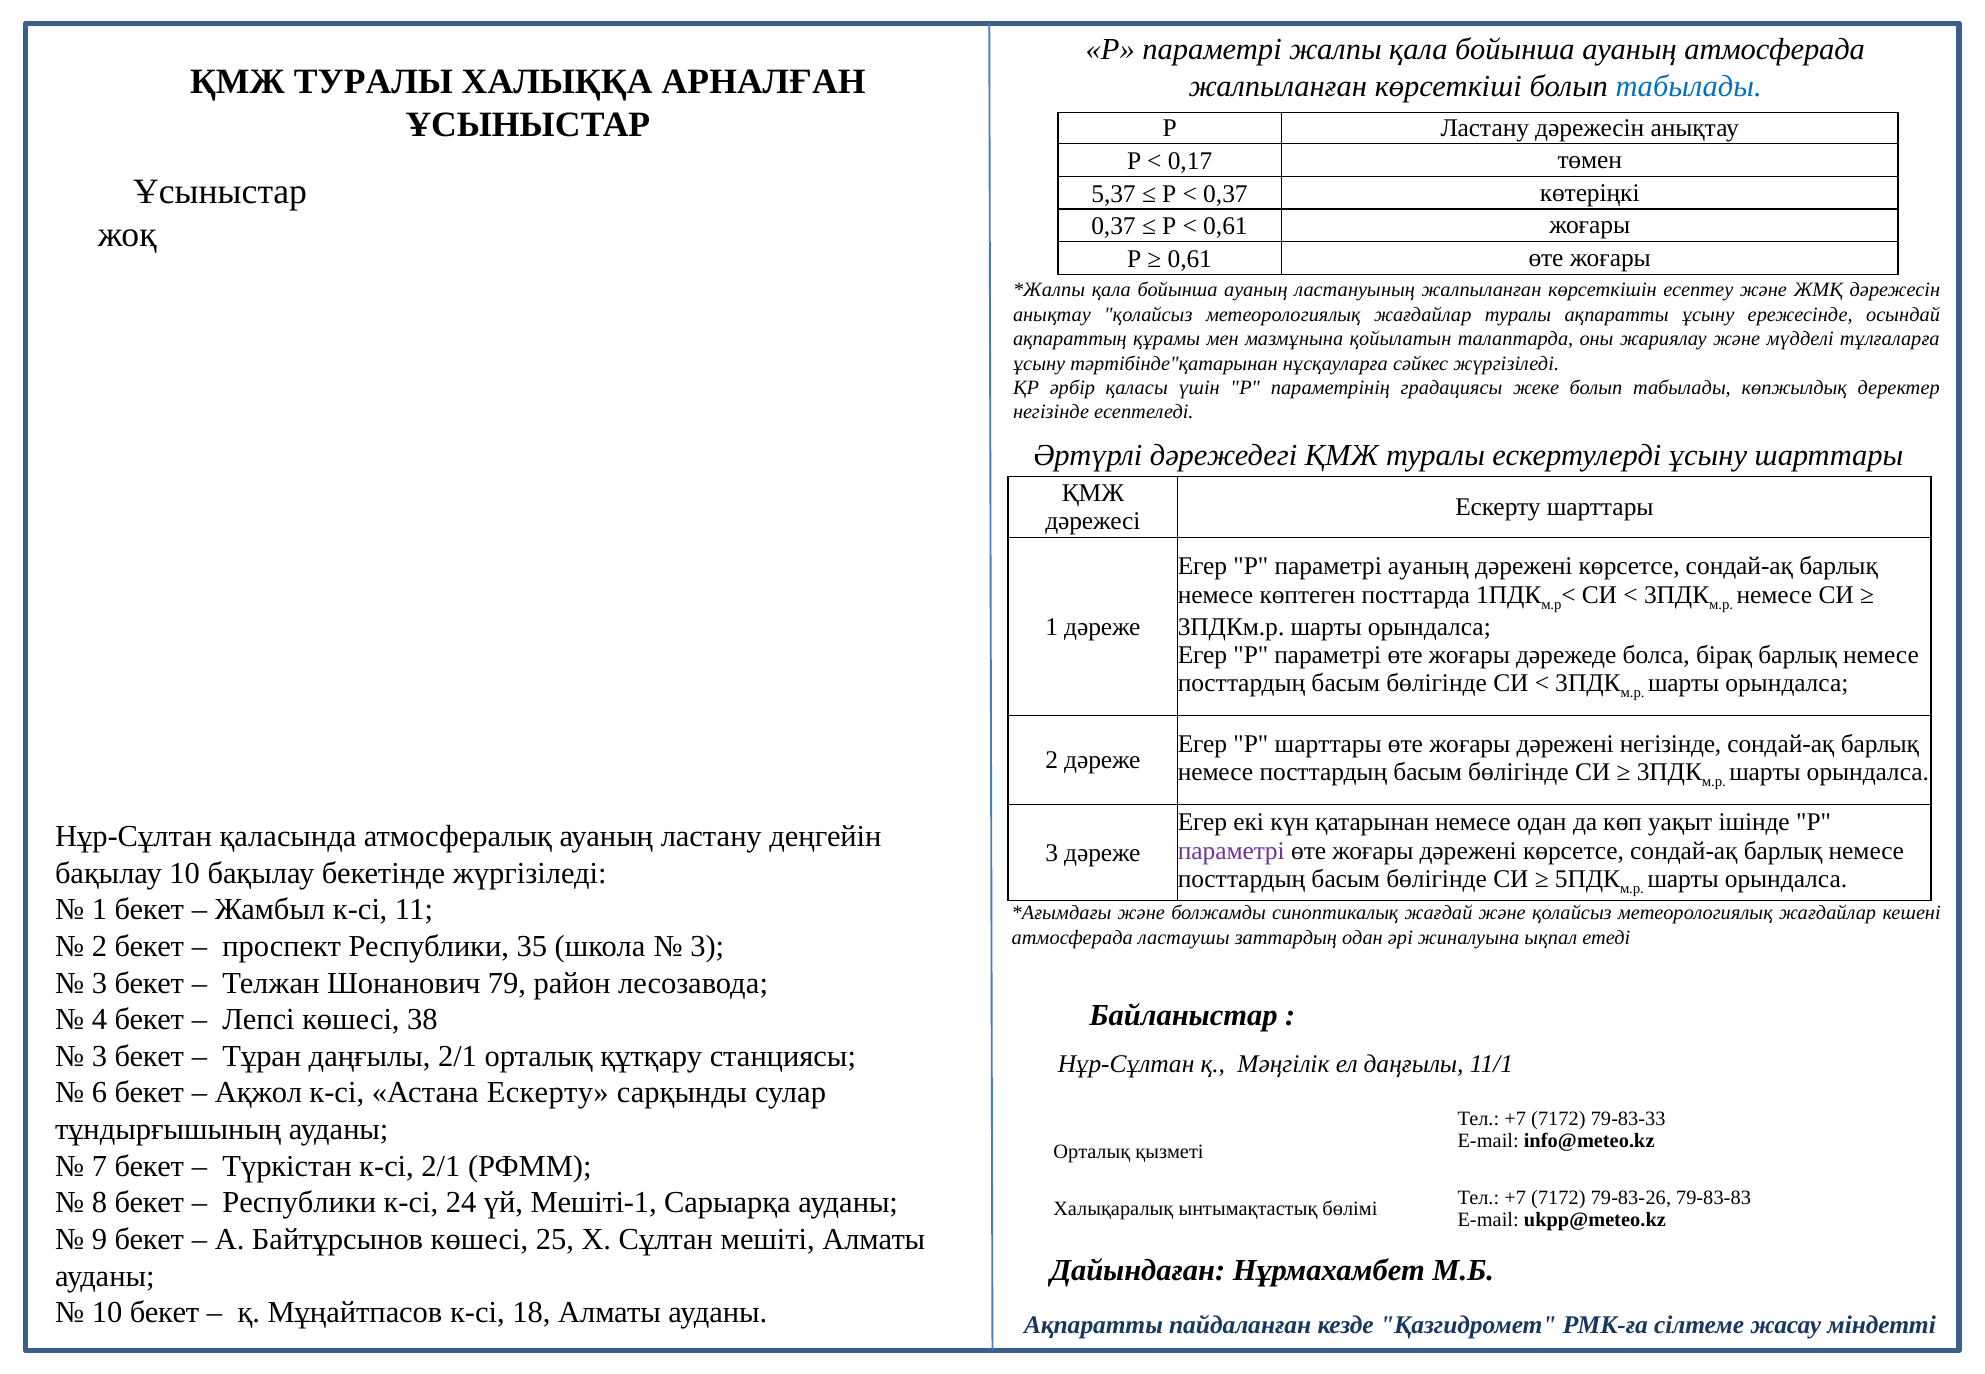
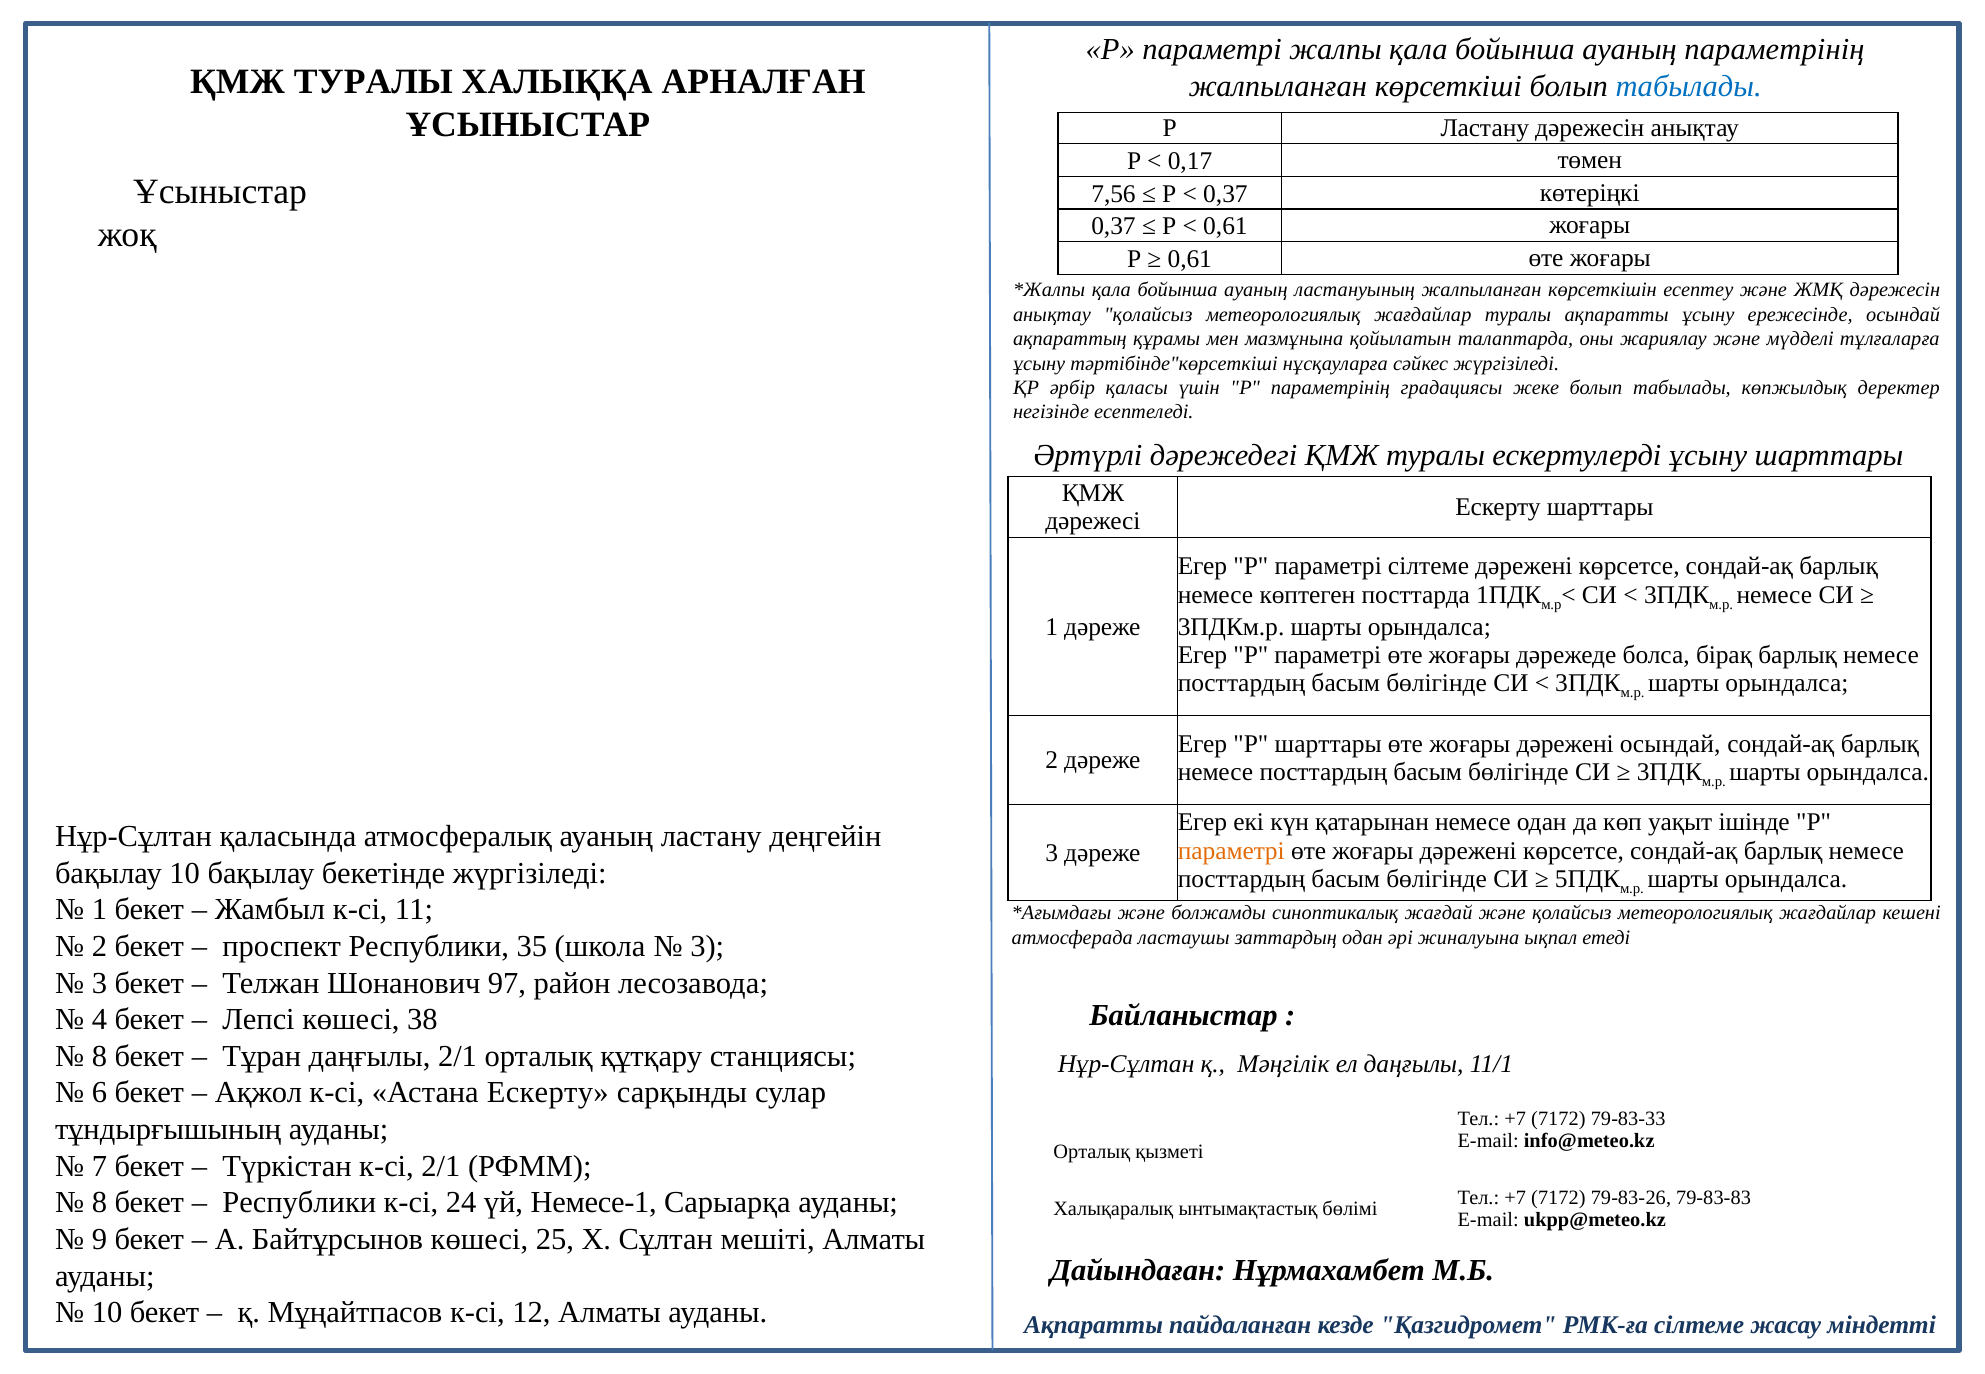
ауаның атмосферада: атмосферада -> параметрінің
5,37: 5,37 -> 7,56
тәртібінде"қатарынан: тәртібінде"қатарынан -> тәртібінде"көрсеткіші
параметрі ауаның: ауаның -> сілтеме
дәрежені негізінде: негізінде -> осындай
параметрі at (1231, 851) colour: purple -> orange
79: 79 -> 97
3 at (99, 1056): 3 -> 8
Мешіті-1: Мешіті-1 -> Немесе-1
18: 18 -> 12
